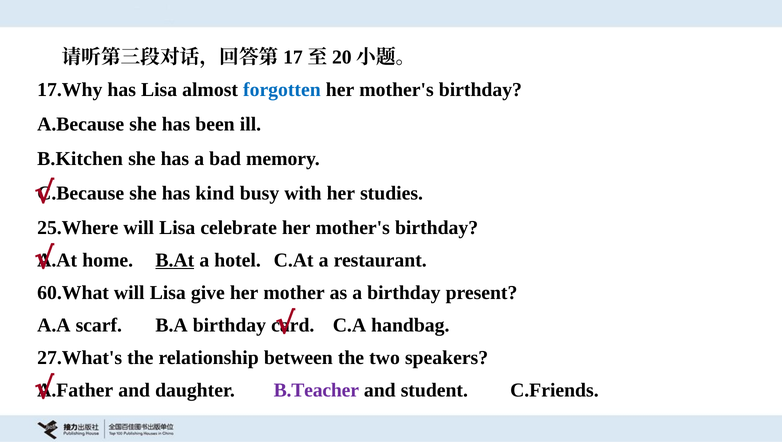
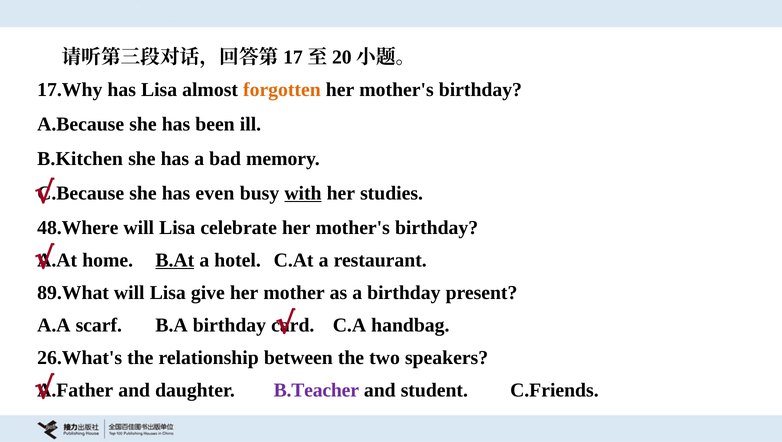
forgotten colour: blue -> orange
kind: kind -> even
with underline: none -> present
25.Where: 25.Where -> 48.Where
60.What: 60.What -> 89.What
27.What's: 27.What's -> 26.What's
